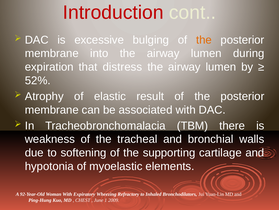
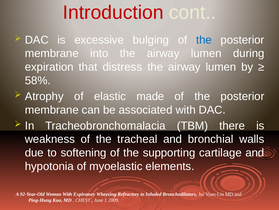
the at (204, 40) colour: orange -> blue
52%: 52% -> 58%
result: result -> made
